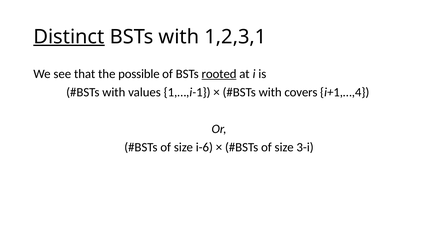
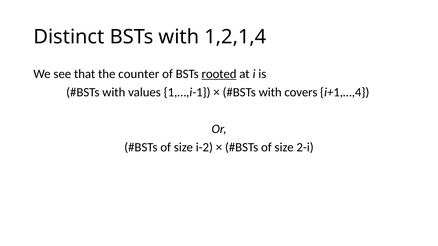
Distinct underline: present -> none
1,2,3,1: 1,2,3,1 -> 1,2,1,4
possible: possible -> counter
i-6: i-6 -> i-2
3-i: 3-i -> 2-i
